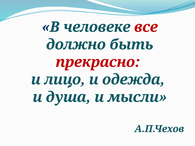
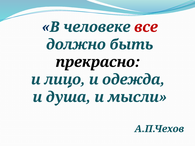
прекрасно colour: red -> black
